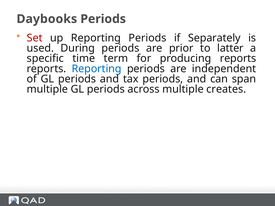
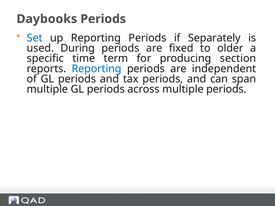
Set colour: red -> blue
prior: prior -> fixed
latter: latter -> older
producing reports: reports -> section
multiple creates: creates -> periods
